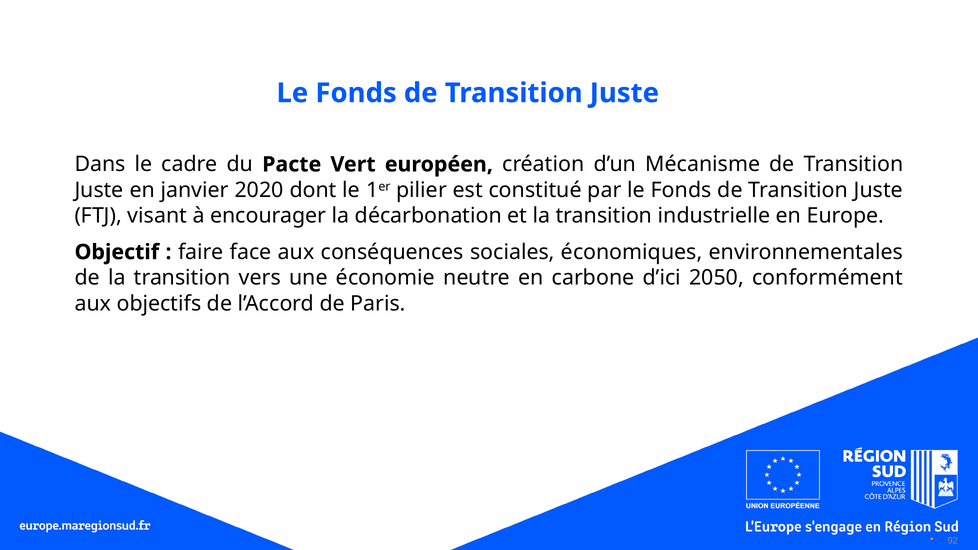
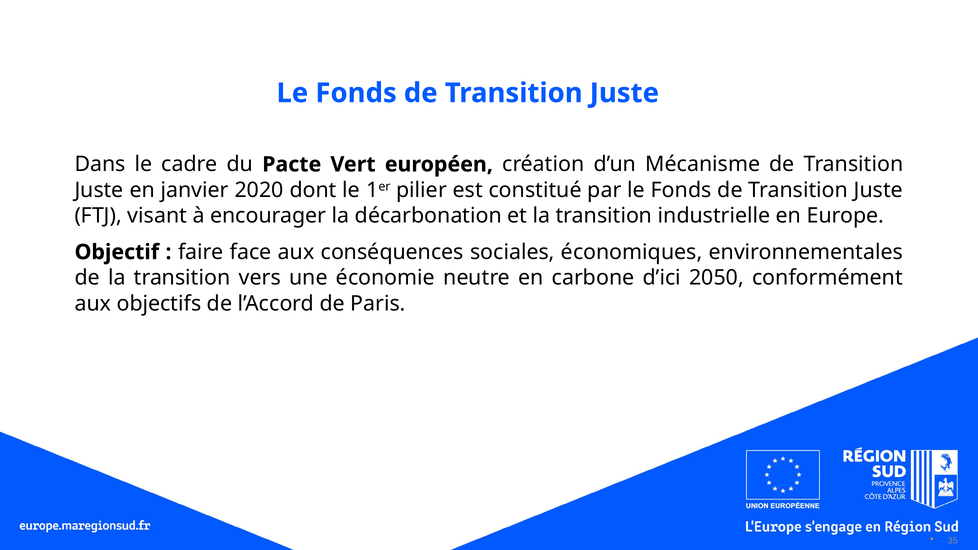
92: 92 -> 35
